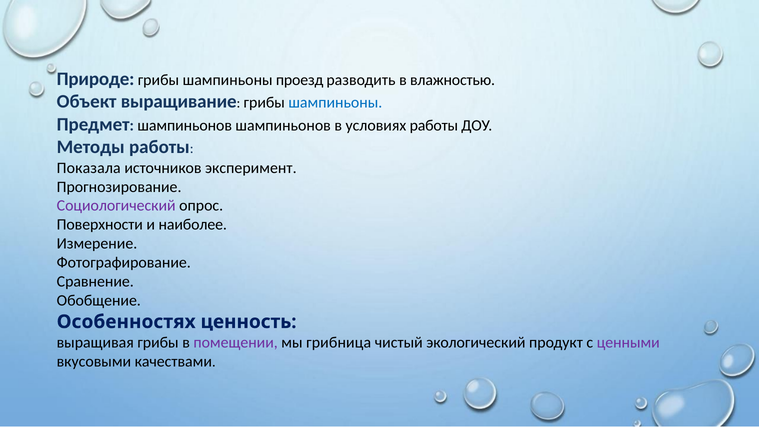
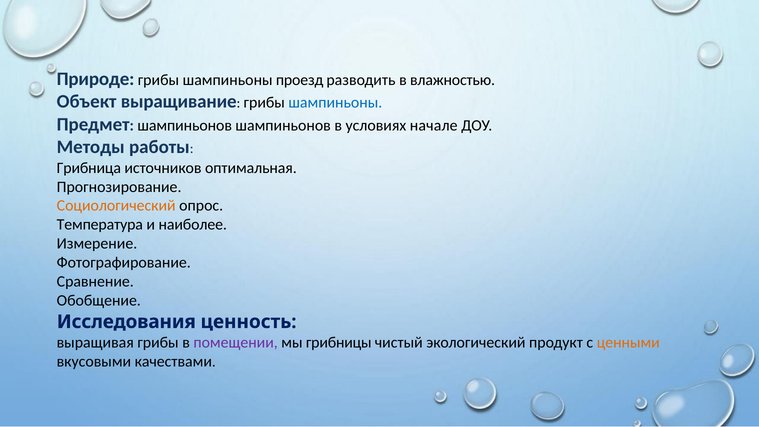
условиях работы: работы -> начале
Показала: Показала -> Грибница
эксперимент: эксперимент -> оптимальная
Социологический colour: purple -> orange
Поверхности: Поверхности -> Температура
Особенностях: Особенностях -> Исследования
грибница: грибница -> грибницы
ценными colour: purple -> orange
